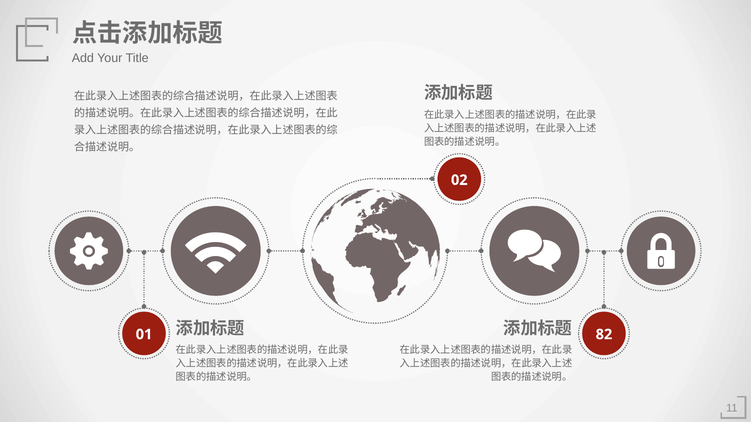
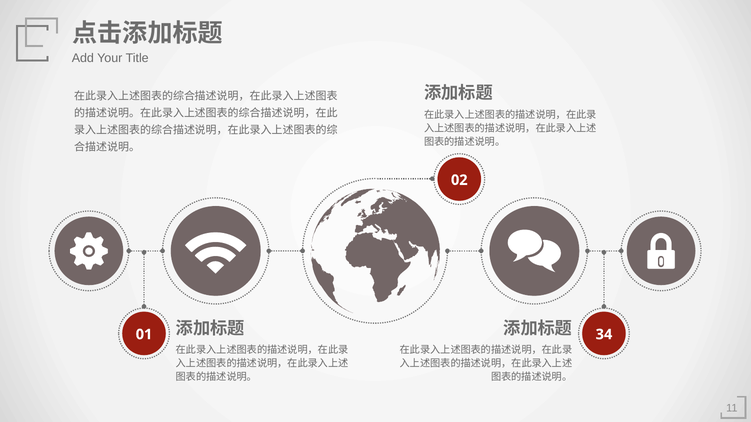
82: 82 -> 34
